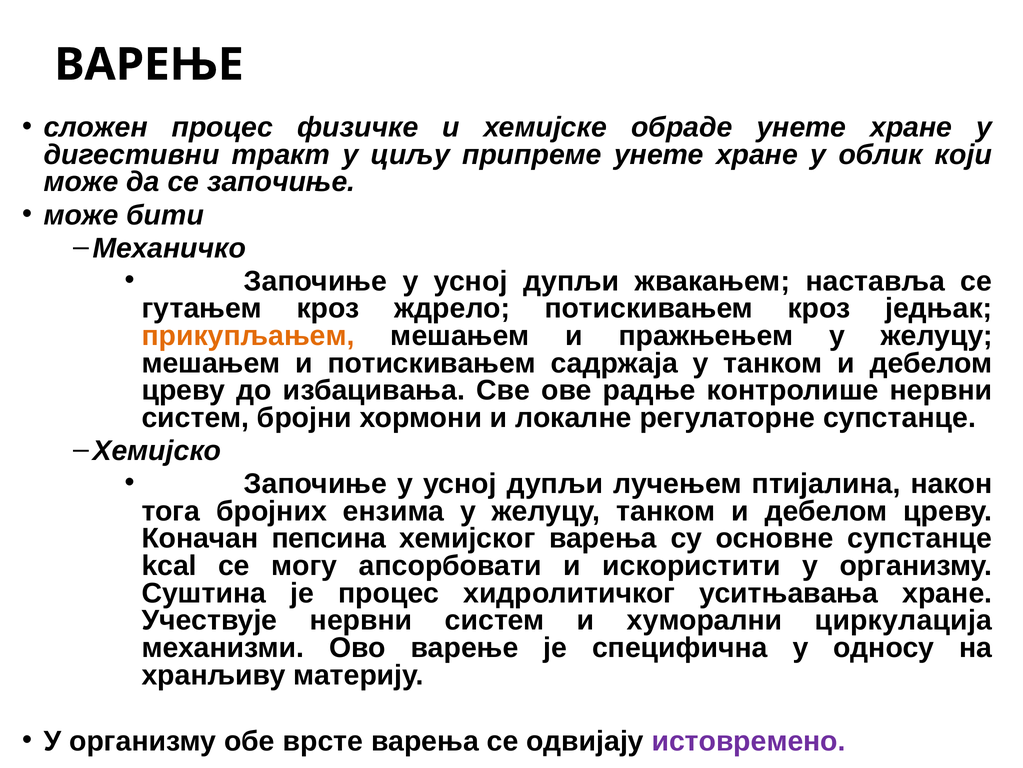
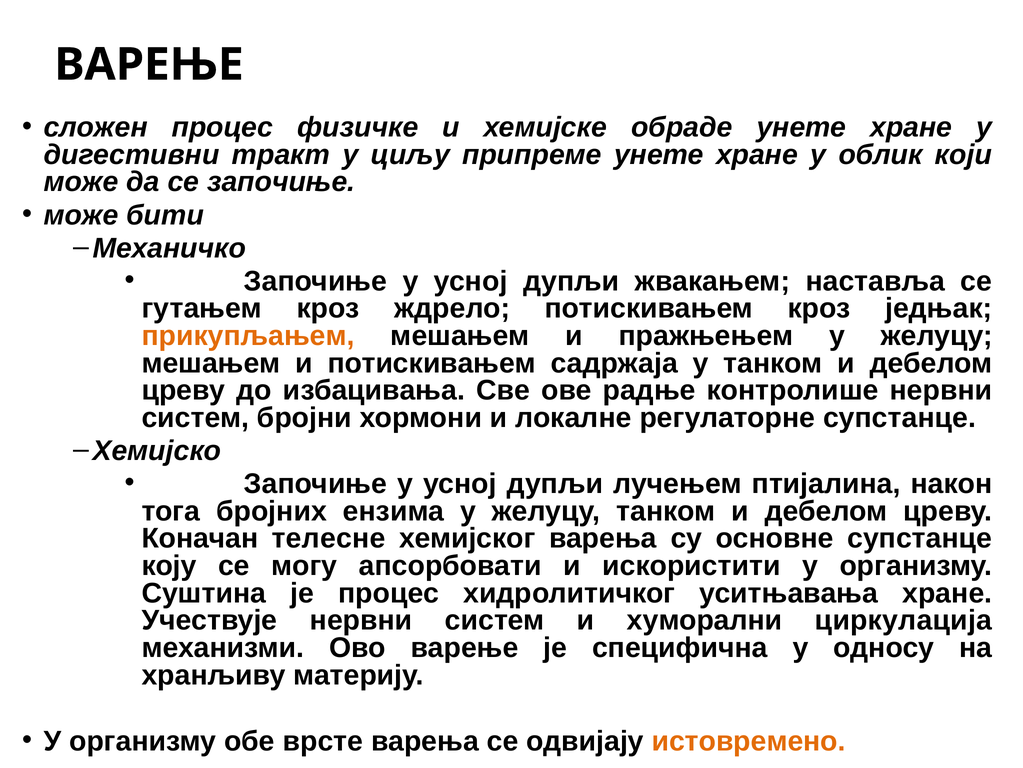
пепсина: пепсина -> телесне
kcal: kcal -> коју
истовремено colour: purple -> orange
